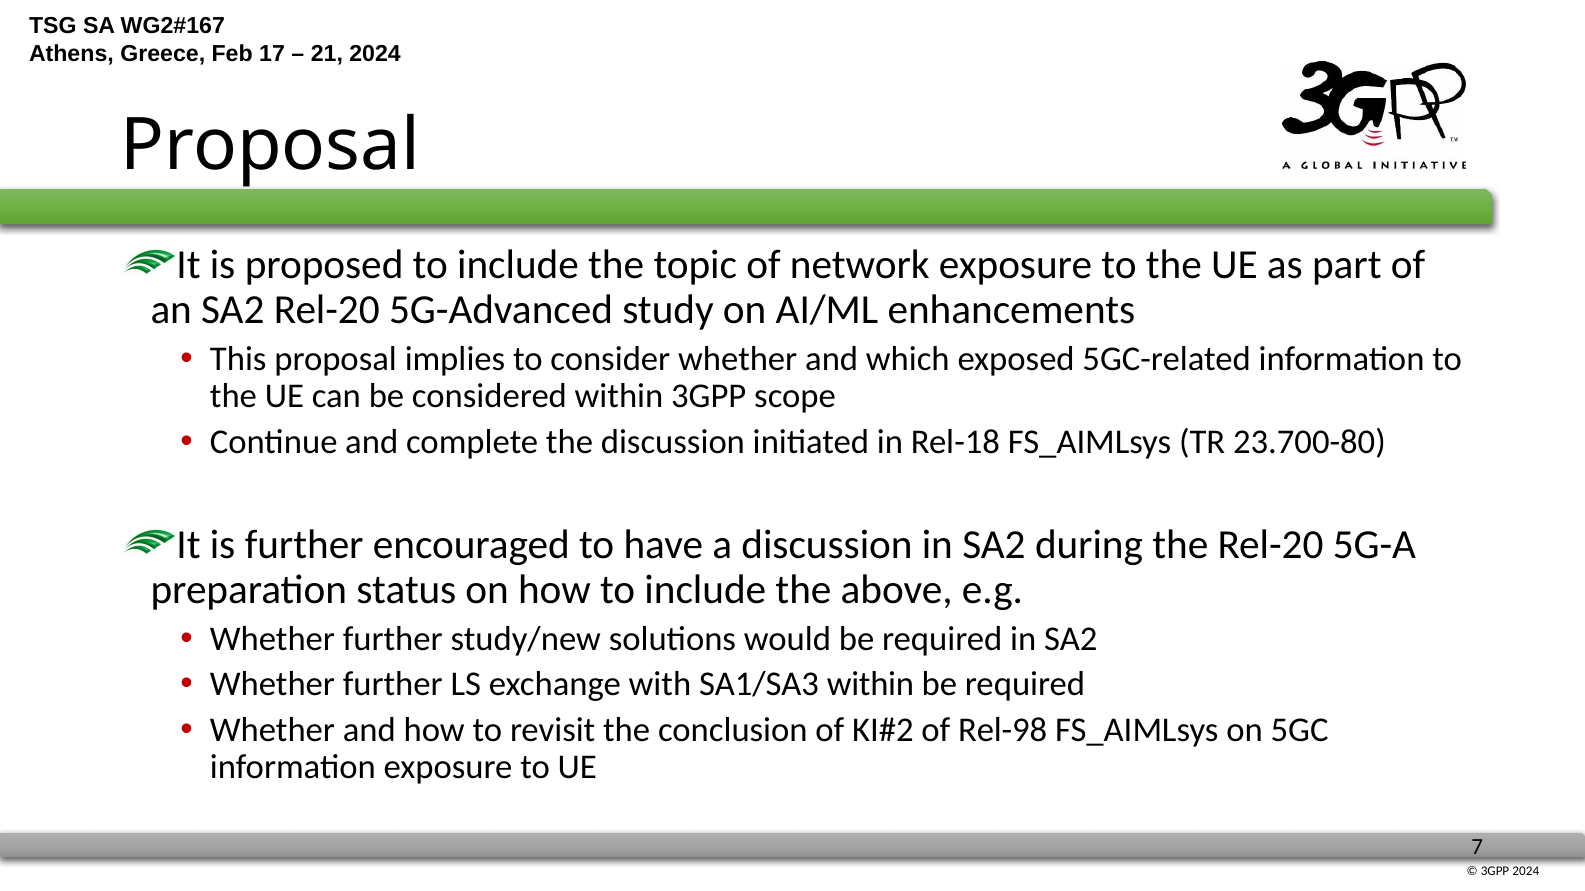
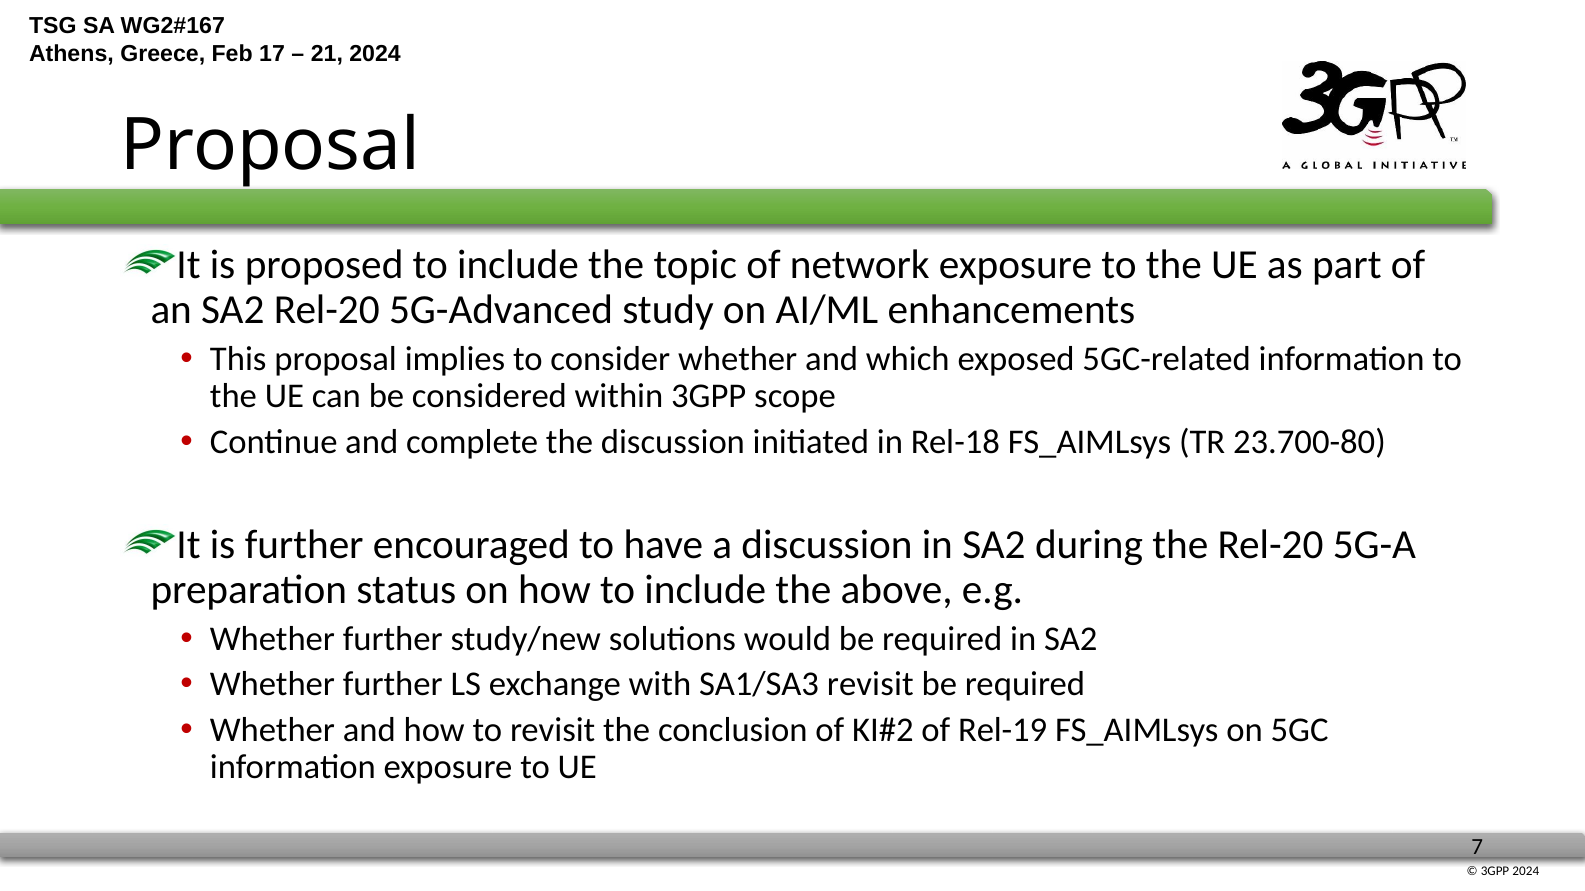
SA1/SA3 within: within -> revisit
Rel-98: Rel-98 -> Rel-19
